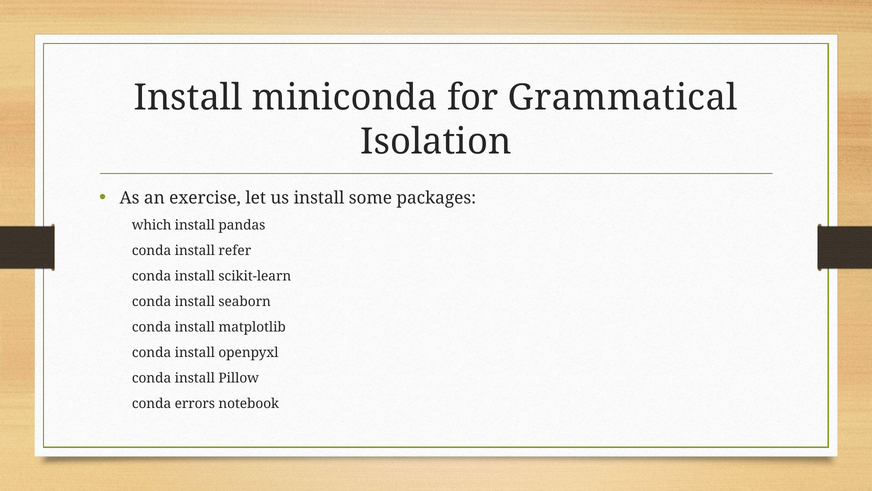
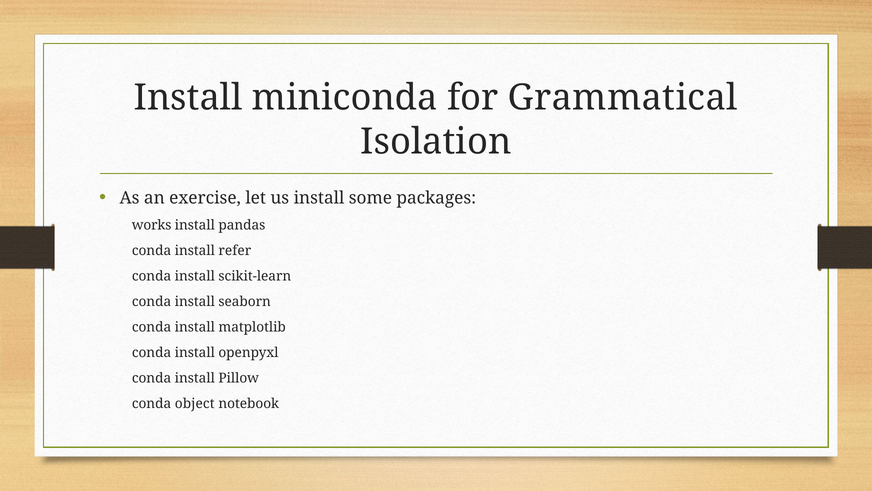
which: which -> works
errors: errors -> object
